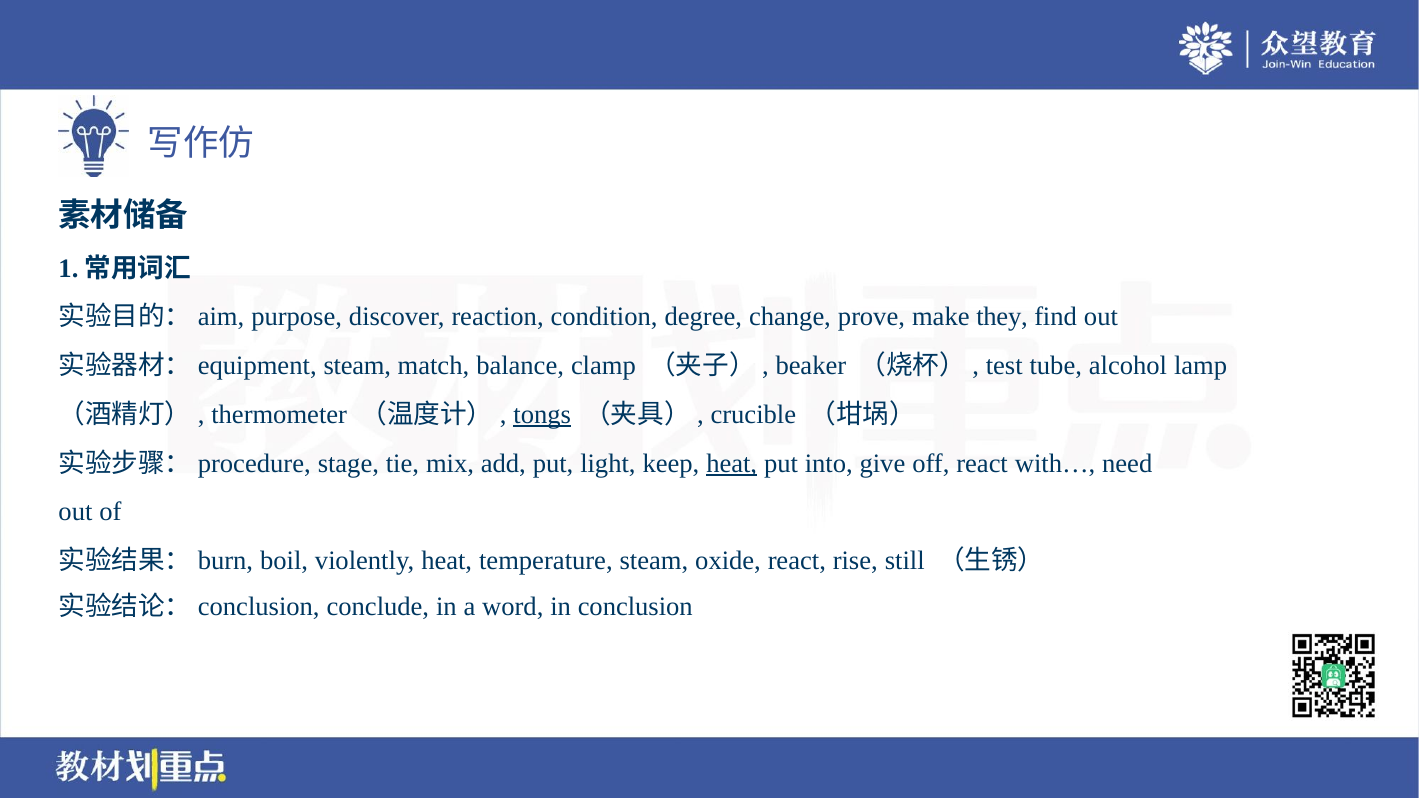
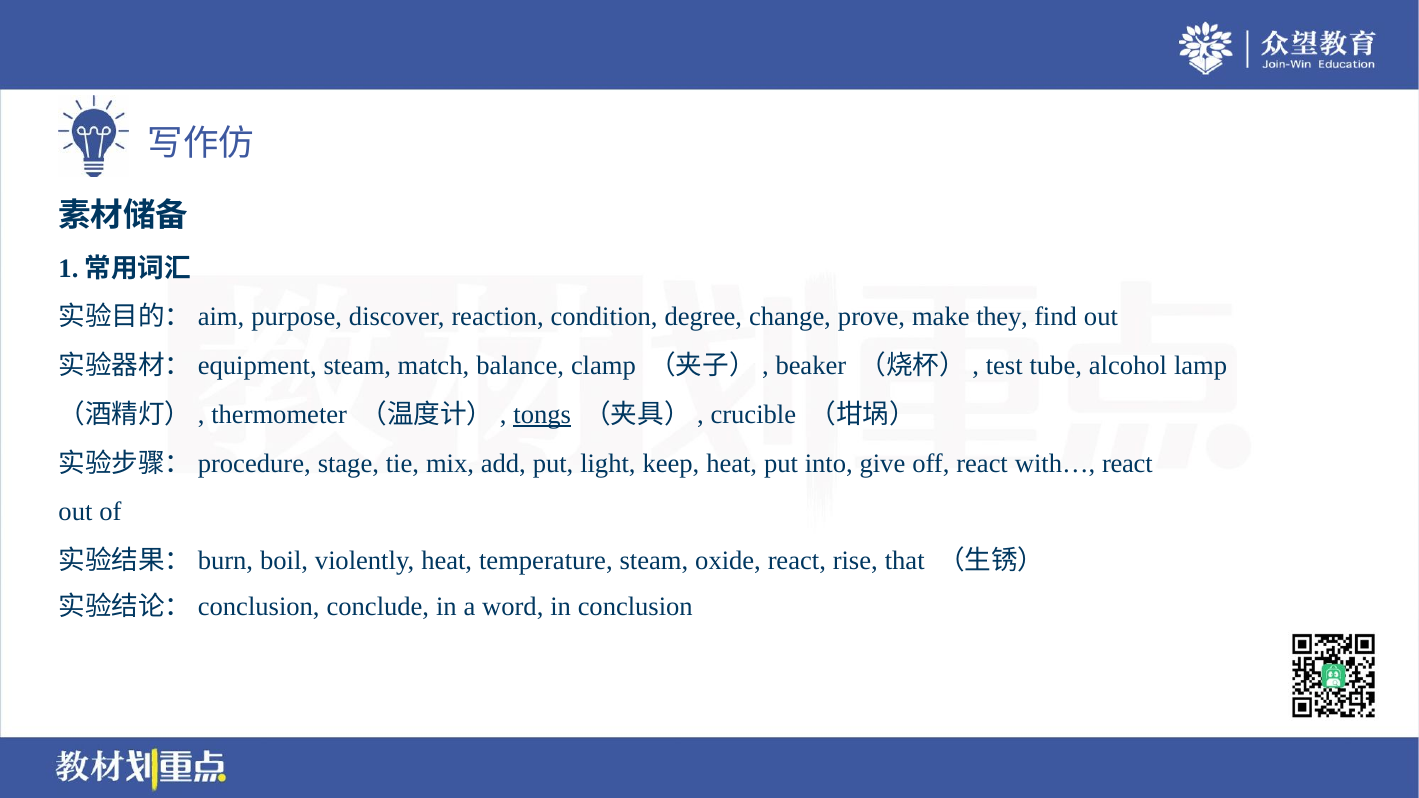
heat at (732, 464) underline: present -> none
with… need: need -> react
still: still -> that
